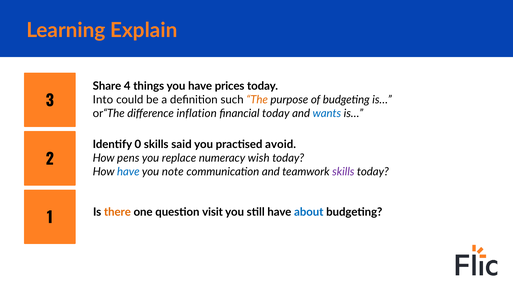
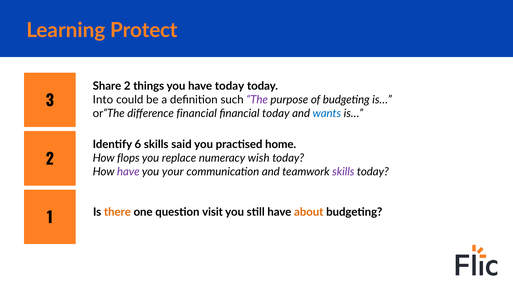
Explain: Explain -> Protect
Share 4: 4 -> 2
have prices: prices -> today
The colour: orange -> purple
difference inflation: inflation -> financial
0: 0 -> 6
avoid: avoid -> home
pens: pens -> flops
have at (128, 172) colour: blue -> purple
note: note -> your
about colour: blue -> orange
